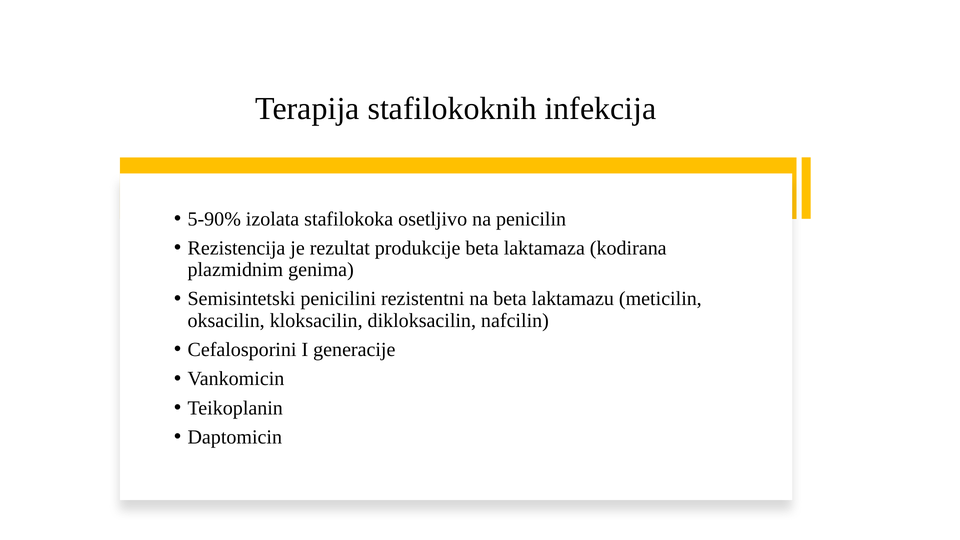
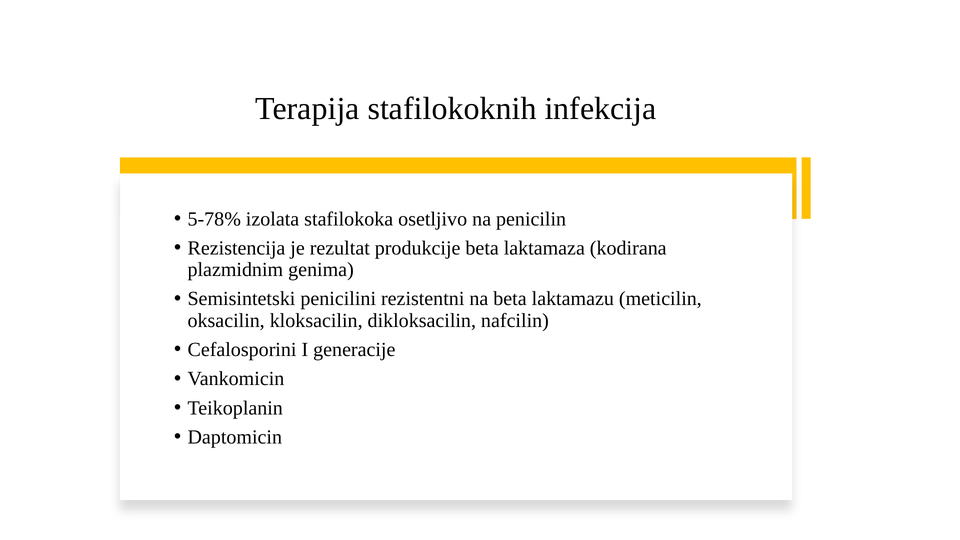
5-90%: 5-90% -> 5-78%
